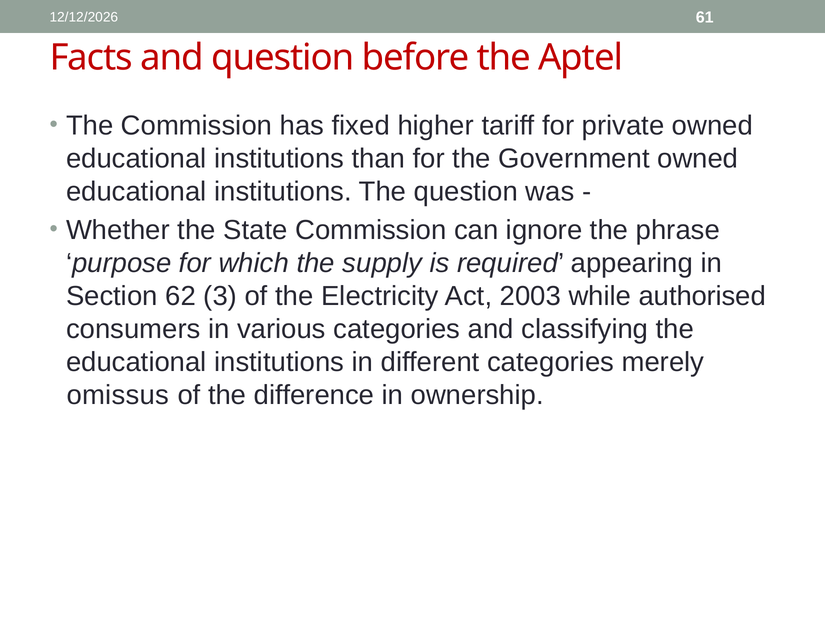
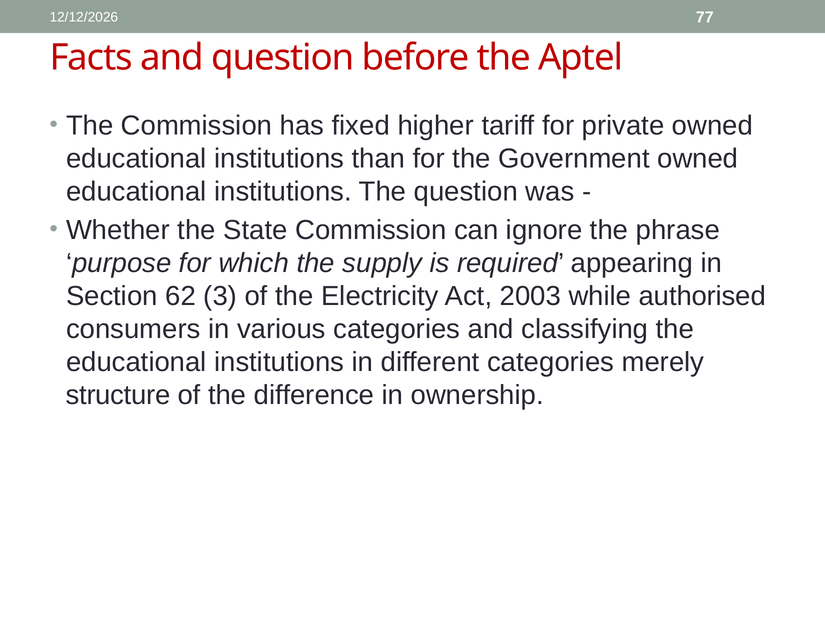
61: 61 -> 77
omissus: omissus -> structure
